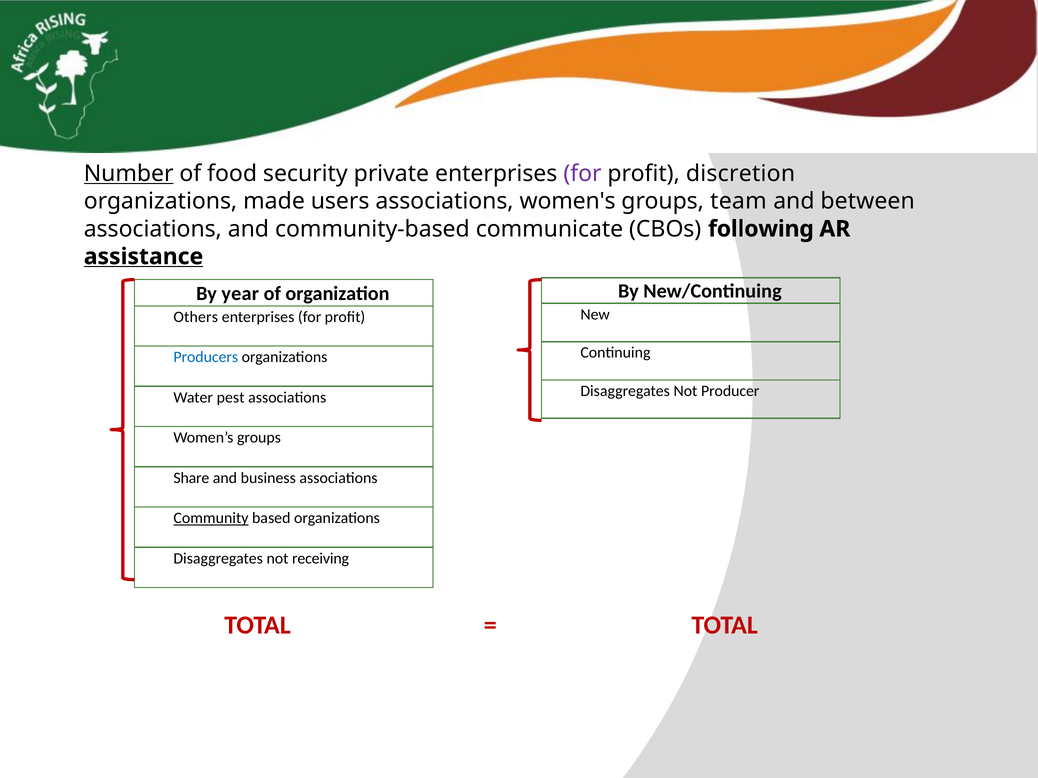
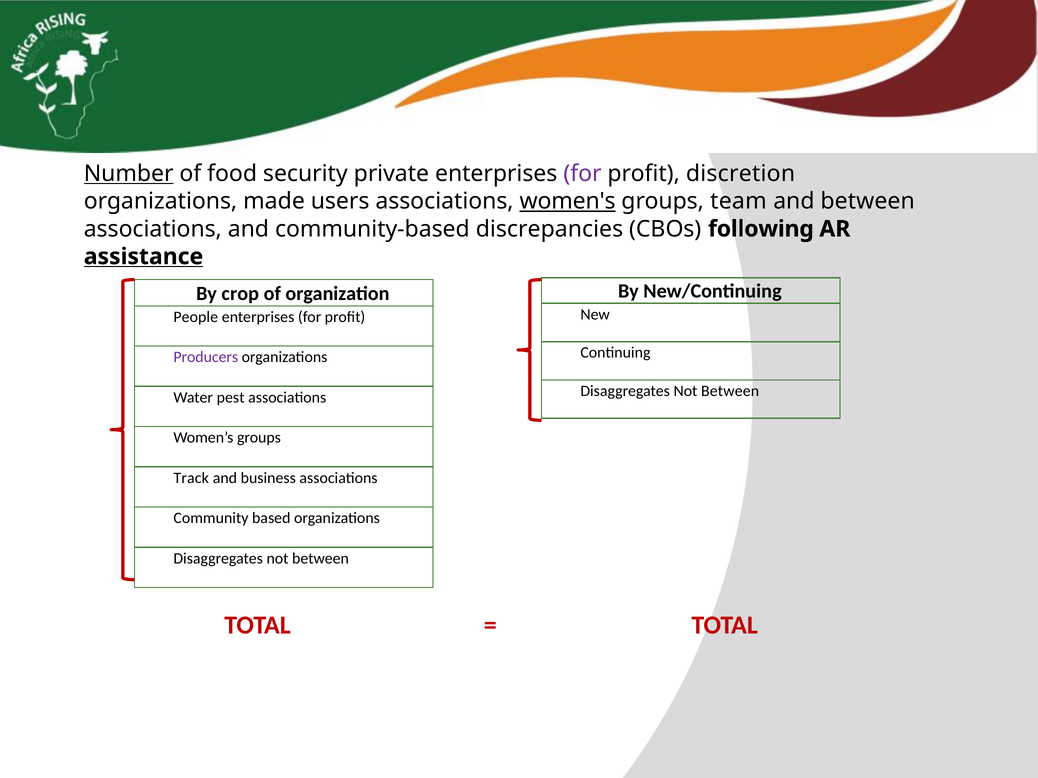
women's underline: none -> present
communicate: communicate -> discrepancies
year: year -> crop
Others: Others -> People
Producers colour: blue -> purple
Producer at (730, 391): Producer -> Between
Share: Share -> Track
Community underline: present -> none
receiving at (321, 559): receiving -> between
